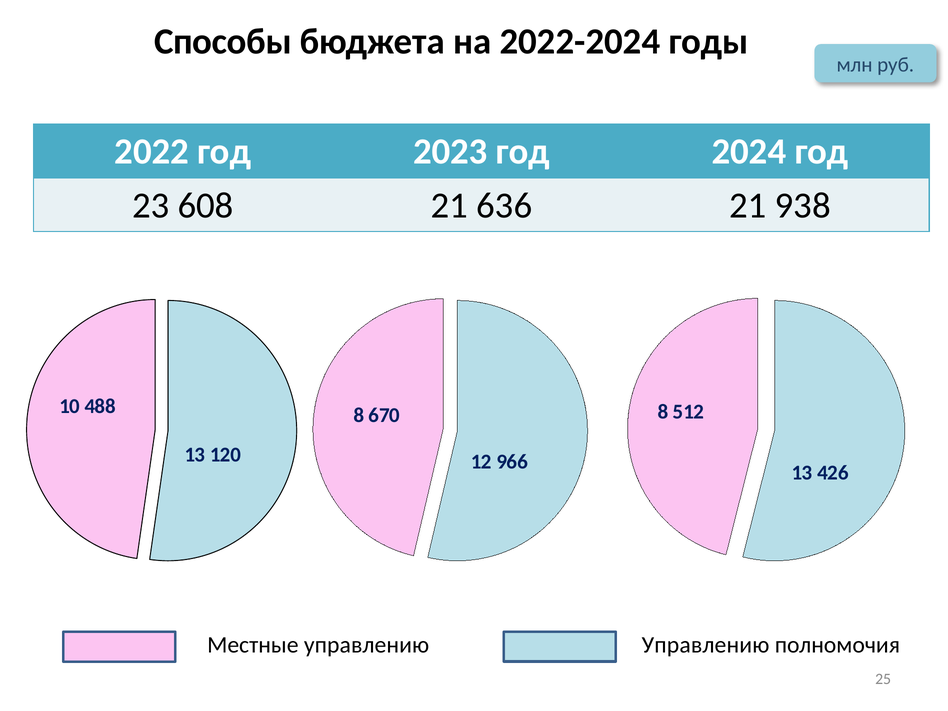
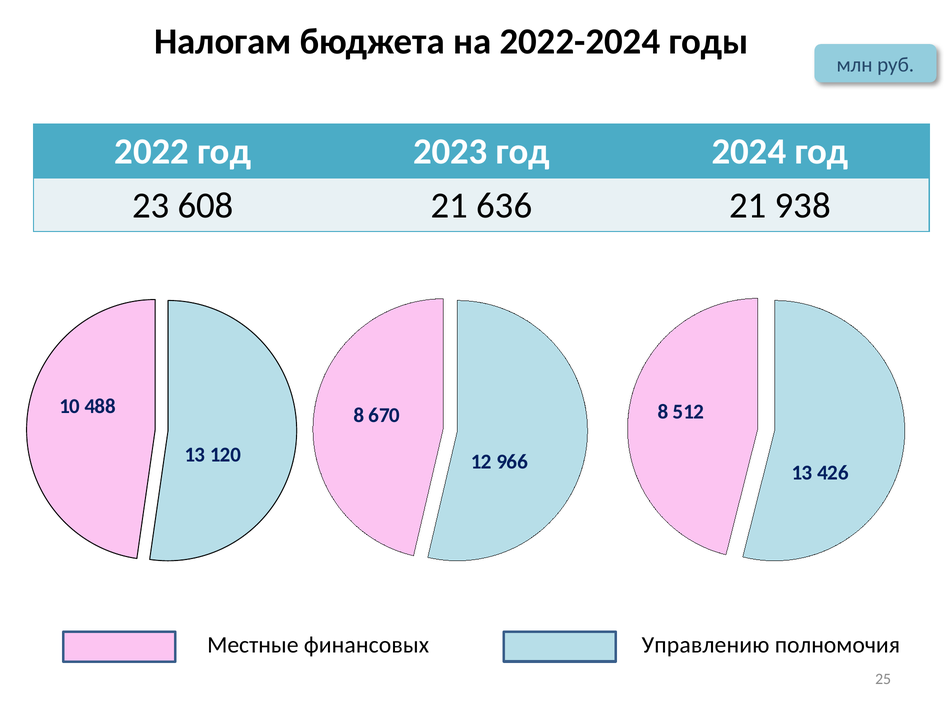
Способы: Способы -> Налогам
Местные управлению: управлению -> финансовых
